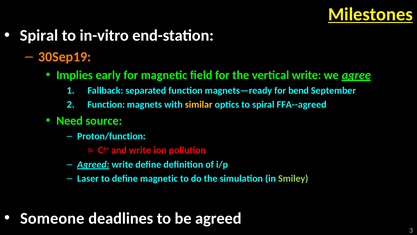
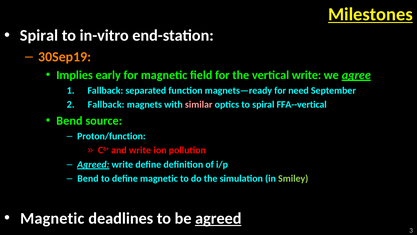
bend: bend -> need
Function at (106, 104): Function -> Fallback
similar colour: yellow -> pink
FFA--agreed: FFA--agreed -> FFA--vertical
Need at (70, 121): Need -> Bend
Laser at (88, 178): Laser -> Bend
Someone at (52, 218): Someone -> Magnetic
agreed at (218, 218) underline: none -> present
